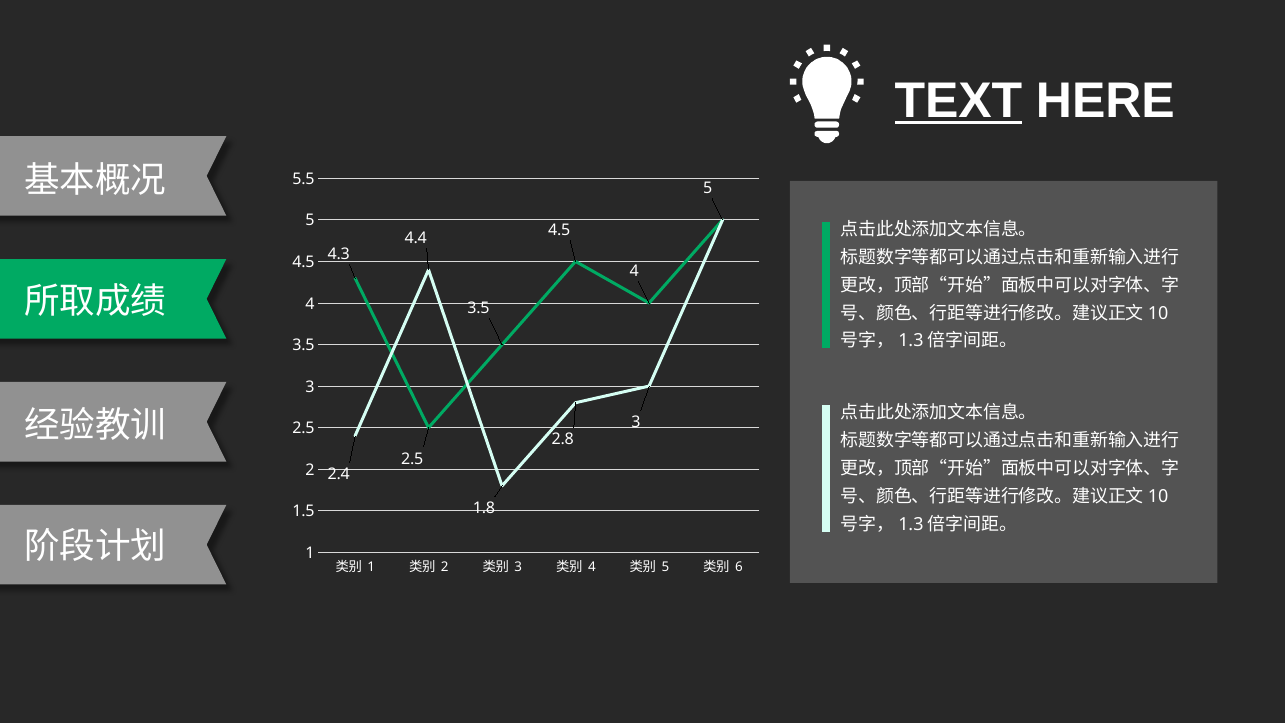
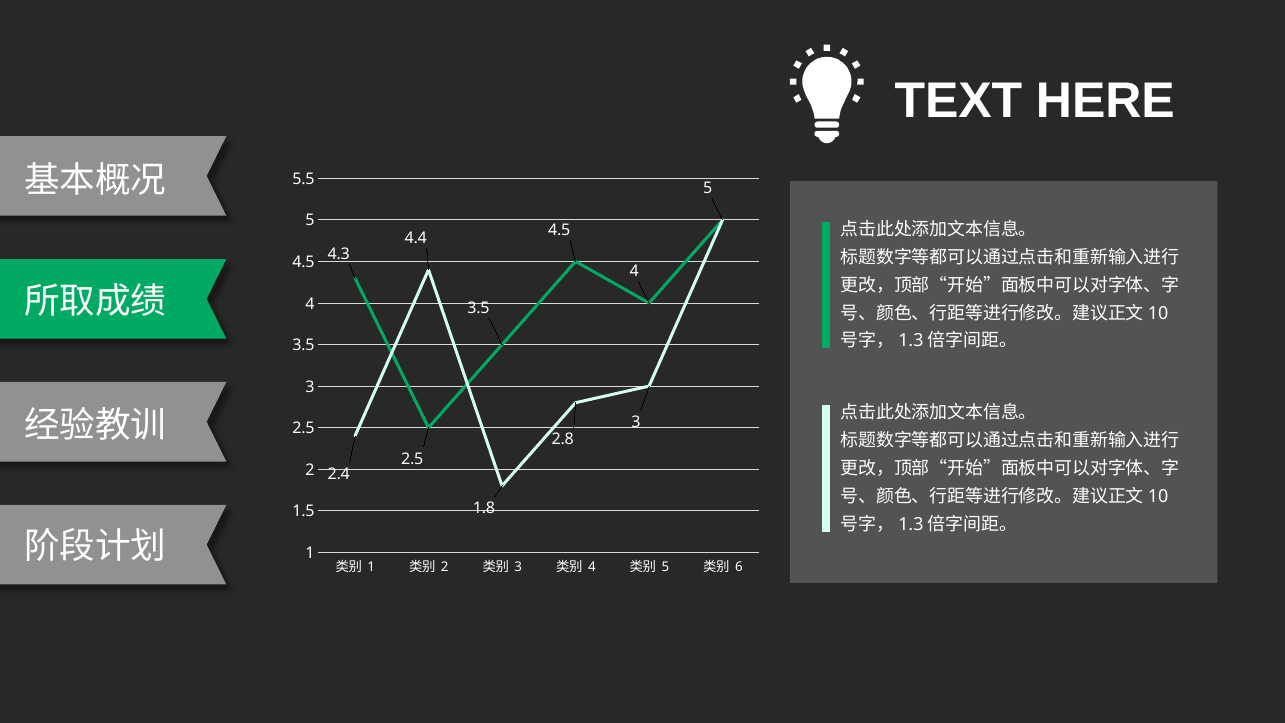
TEXT underline: present -> none
